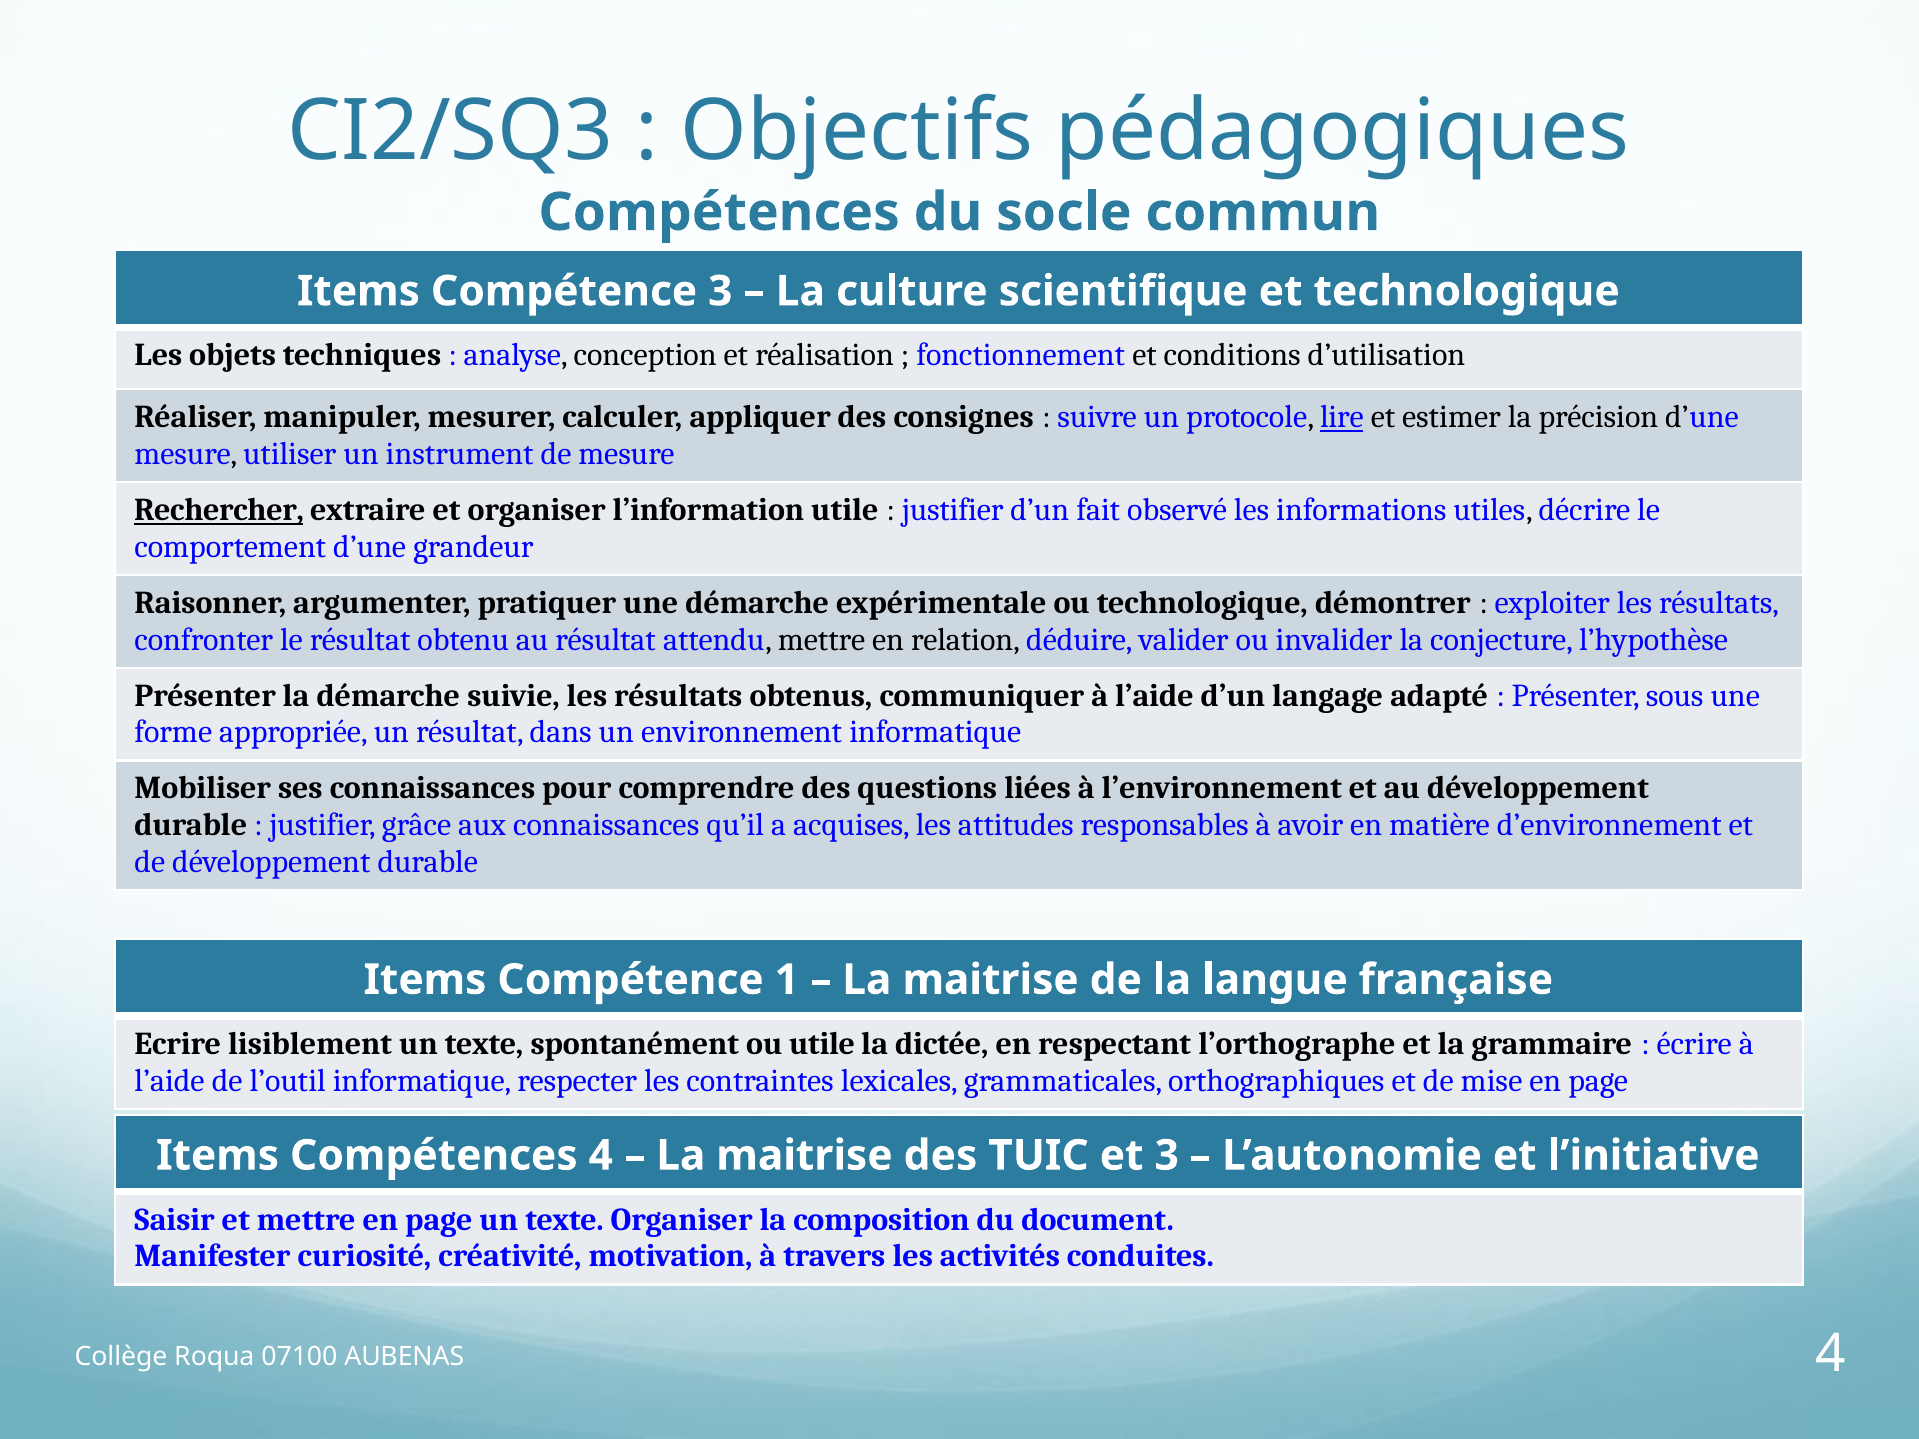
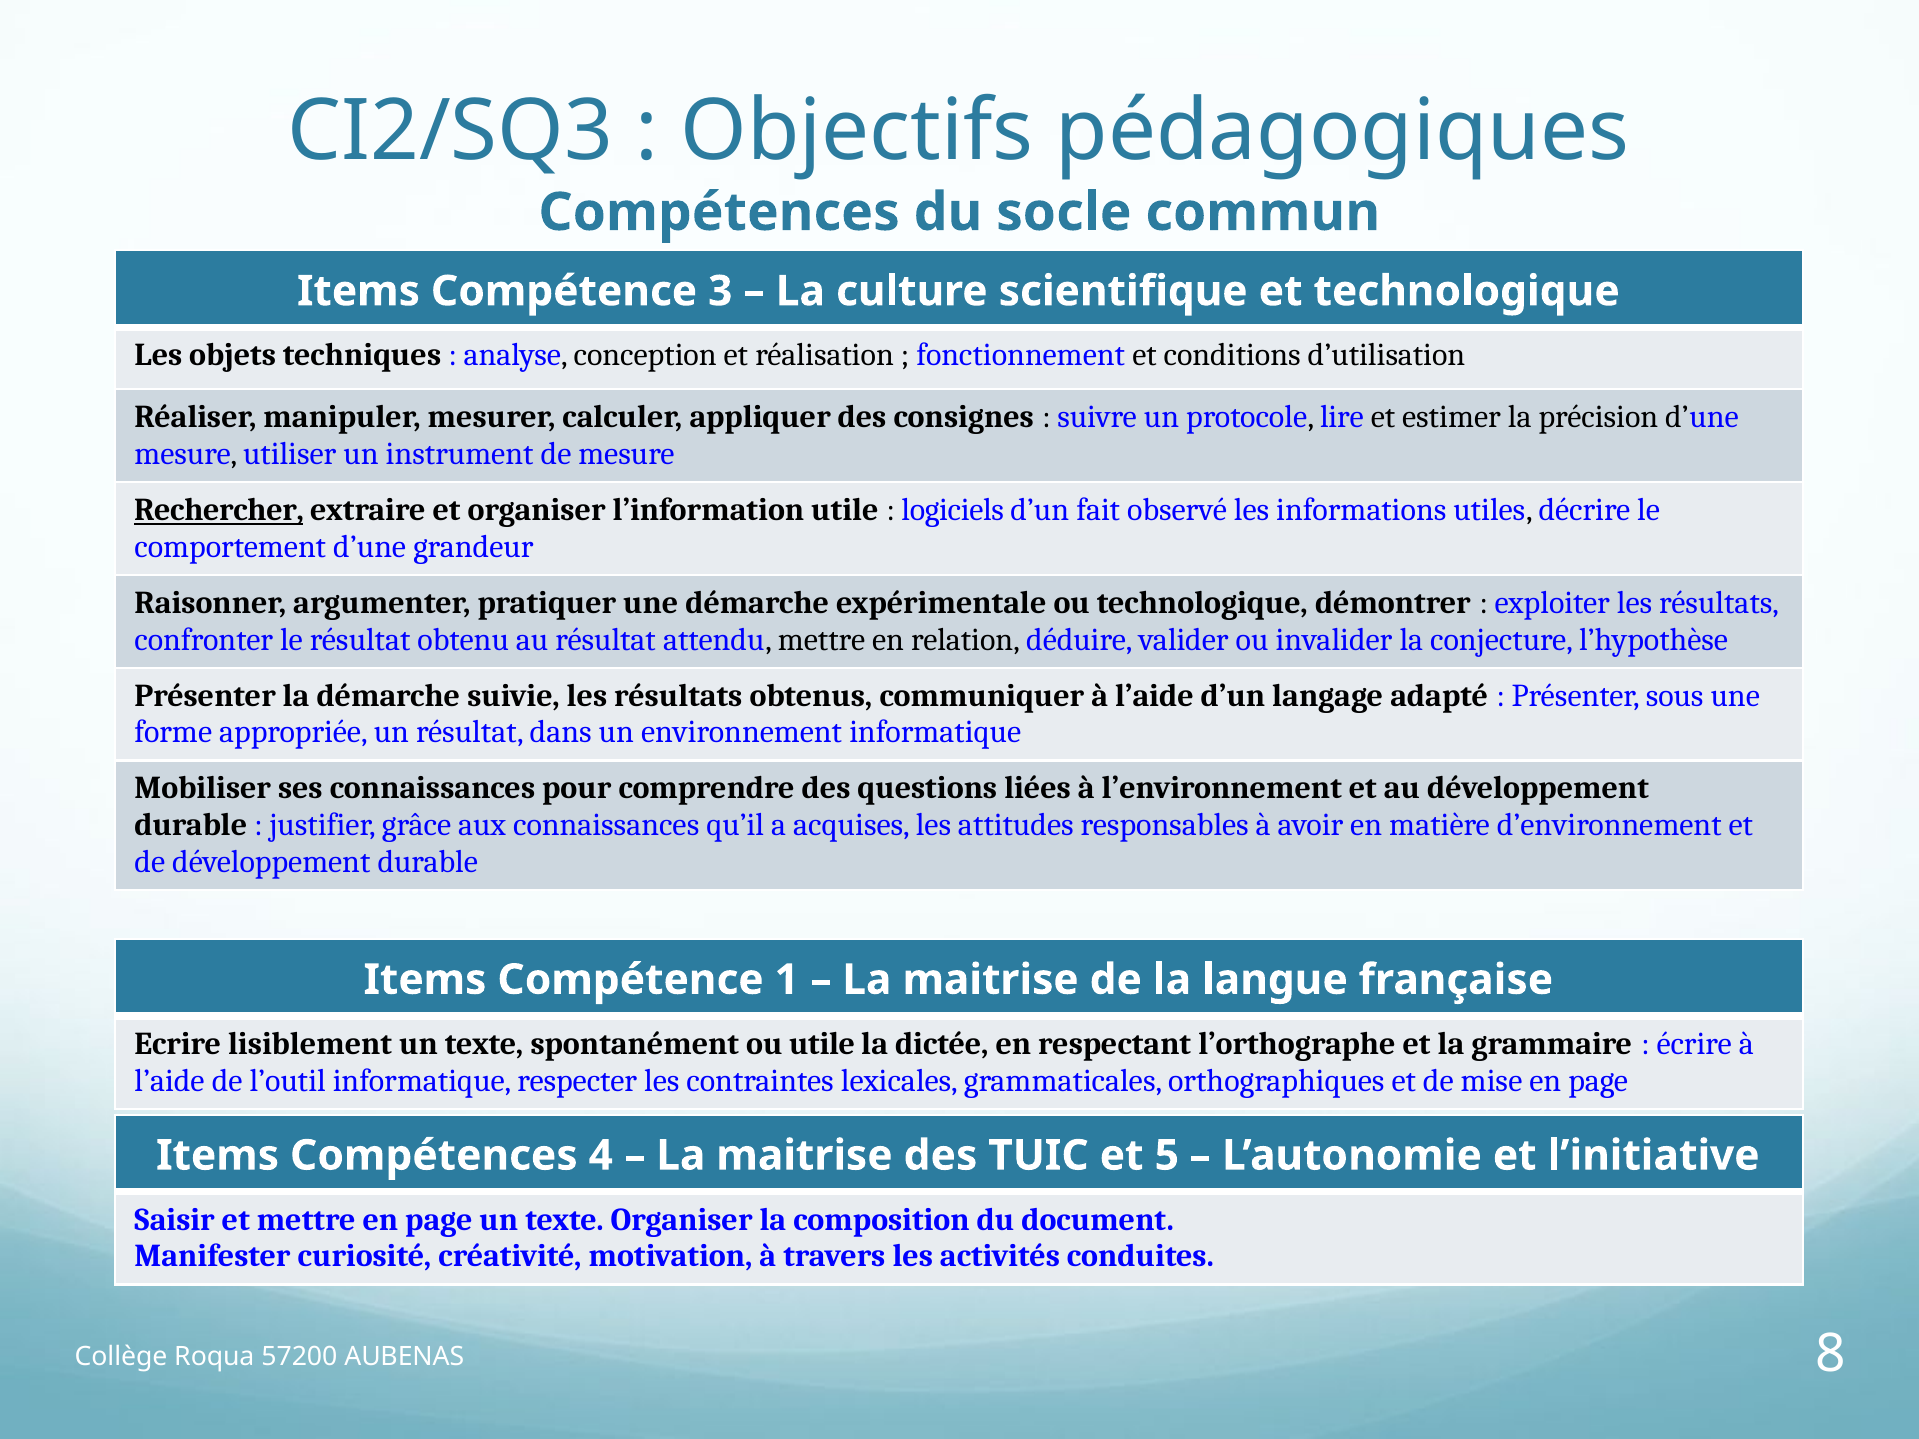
lire underline: present -> none
justifier at (953, 510): justifier -> logiciels
et 3: 3 -> 5
07100: 07100 -> 57200
AUBENAS 4: 4 -> 8
